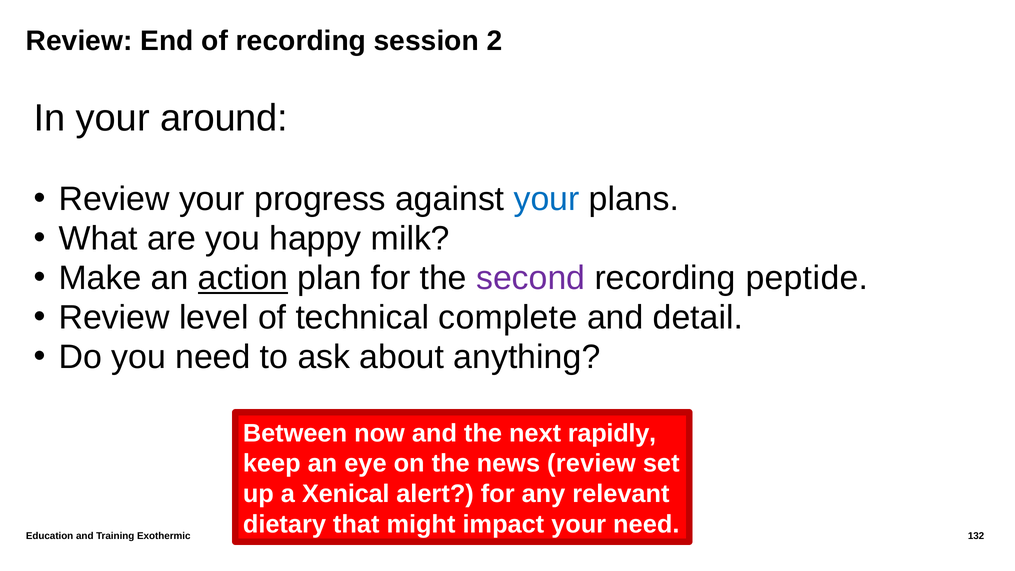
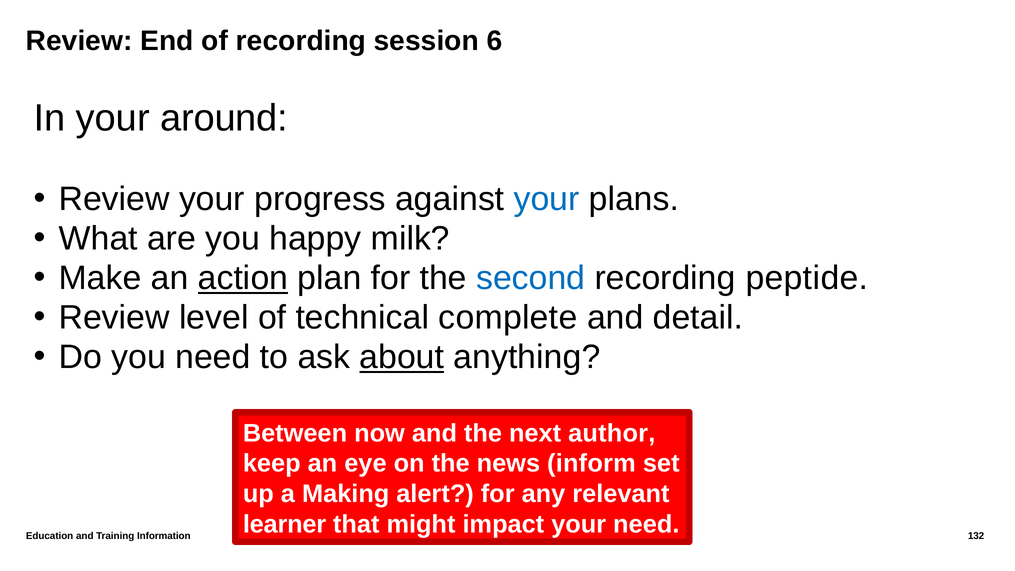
2: 2 -> 6
second colour: purple -> blue
about underline: none -> present
rapidly: rapidly -> author
news review: review -> inform
Xenical: Xenical -> Making
dietary: dietary -> learner
Exothermic: Exothermic -> Information
